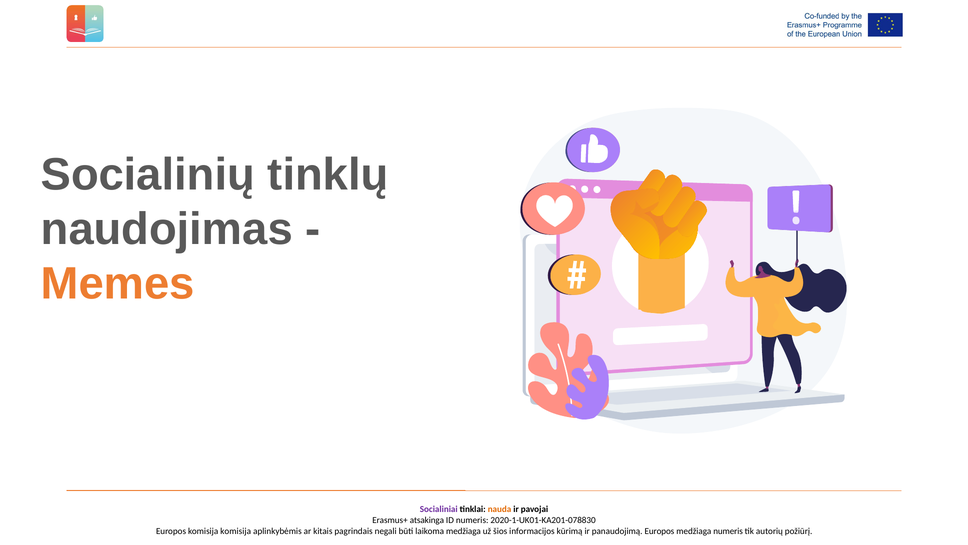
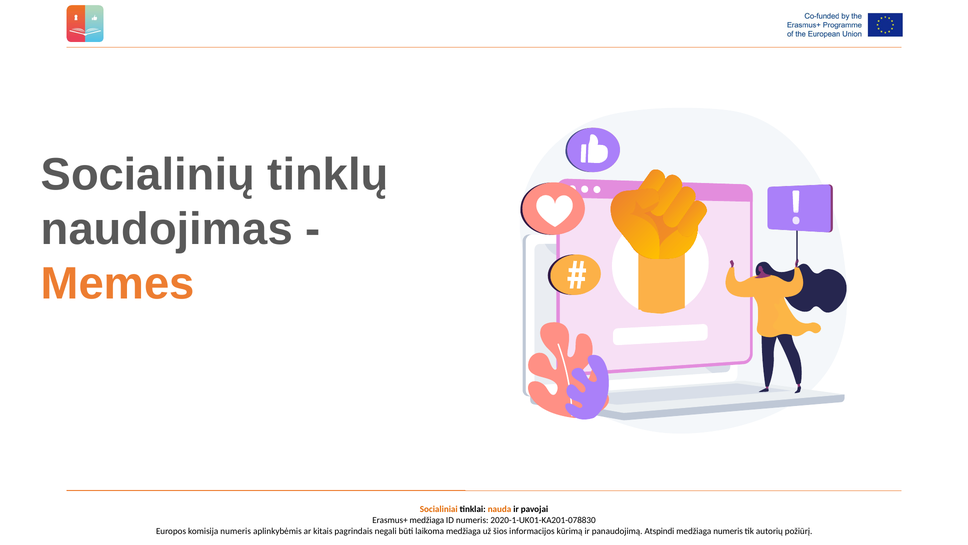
Socialiniai colour: purple -> orange
Erasmus+ atsakinga: atsakinga -> medžiaga
komisija komisija: komisija -> numeris
panaudojimą Europos: Europos -> Atspindi
